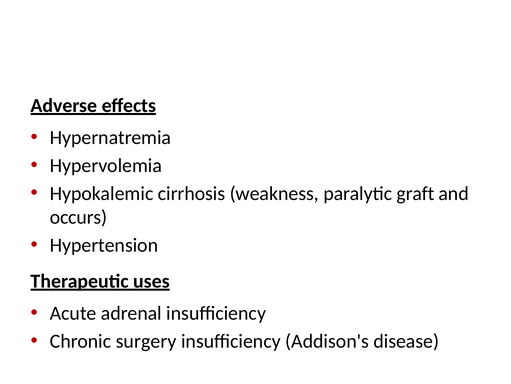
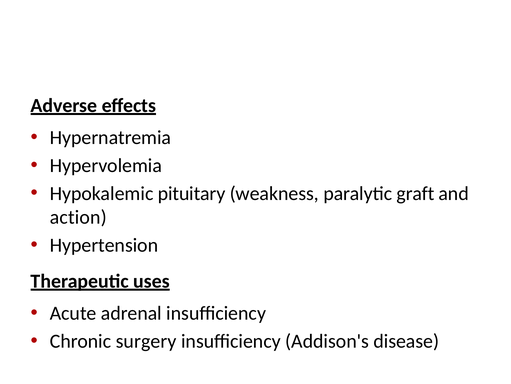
cirrhosis: cirrhosis -> pituitary
occurs: occurs -> action
